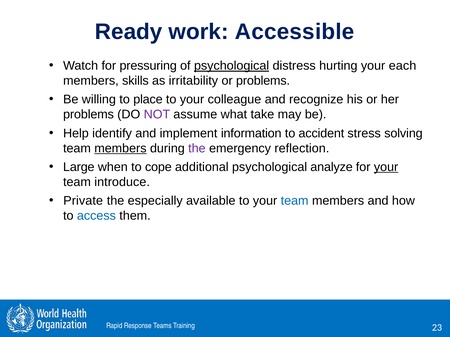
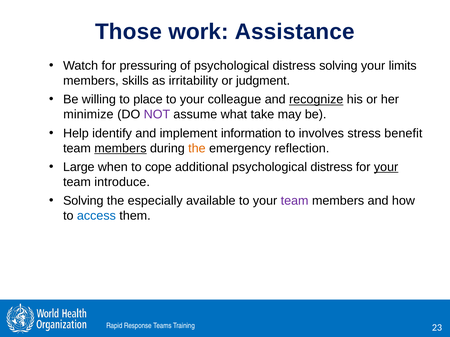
Ready: Ready -> Those
Accessible: Accessible -> Assistance
psychological at (232, 66) underline: present -> none
distress hurting: hurting -> solving
each: each -> limits
or problems: problems -> judgment
recognize underline: none -> present
problems at (89, 115): problems -> minimize
accident: accident -> involves
solving: solving -> benefit
the at (197, 148) colour: purple -> orange
additional psychological analyze: analyze -> distress
Private at (83, 201): Private -> Solving
team at (295, 201) colour: blue -> purple
